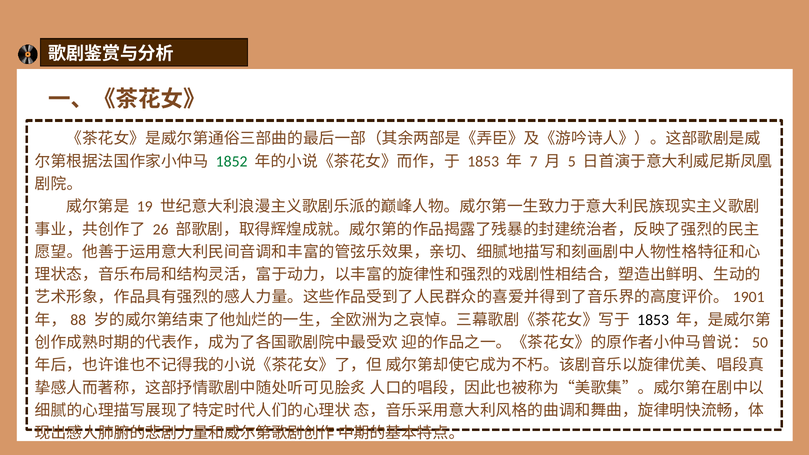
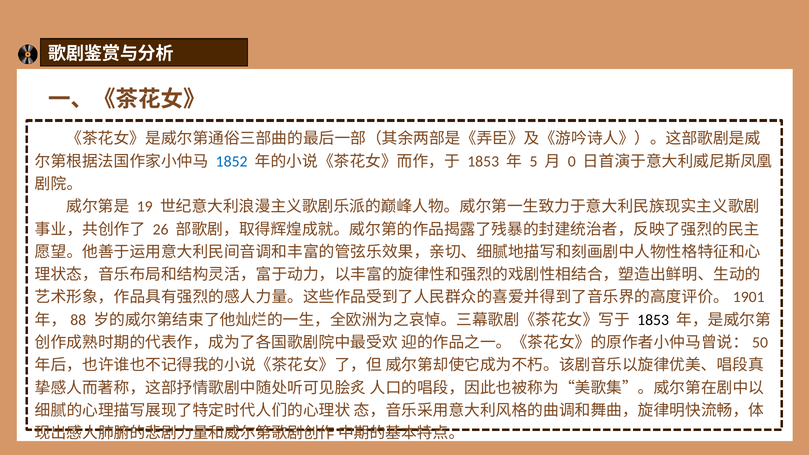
1852 colour: green -> blue
7: 7 -> 5
5: 5 -> 0
